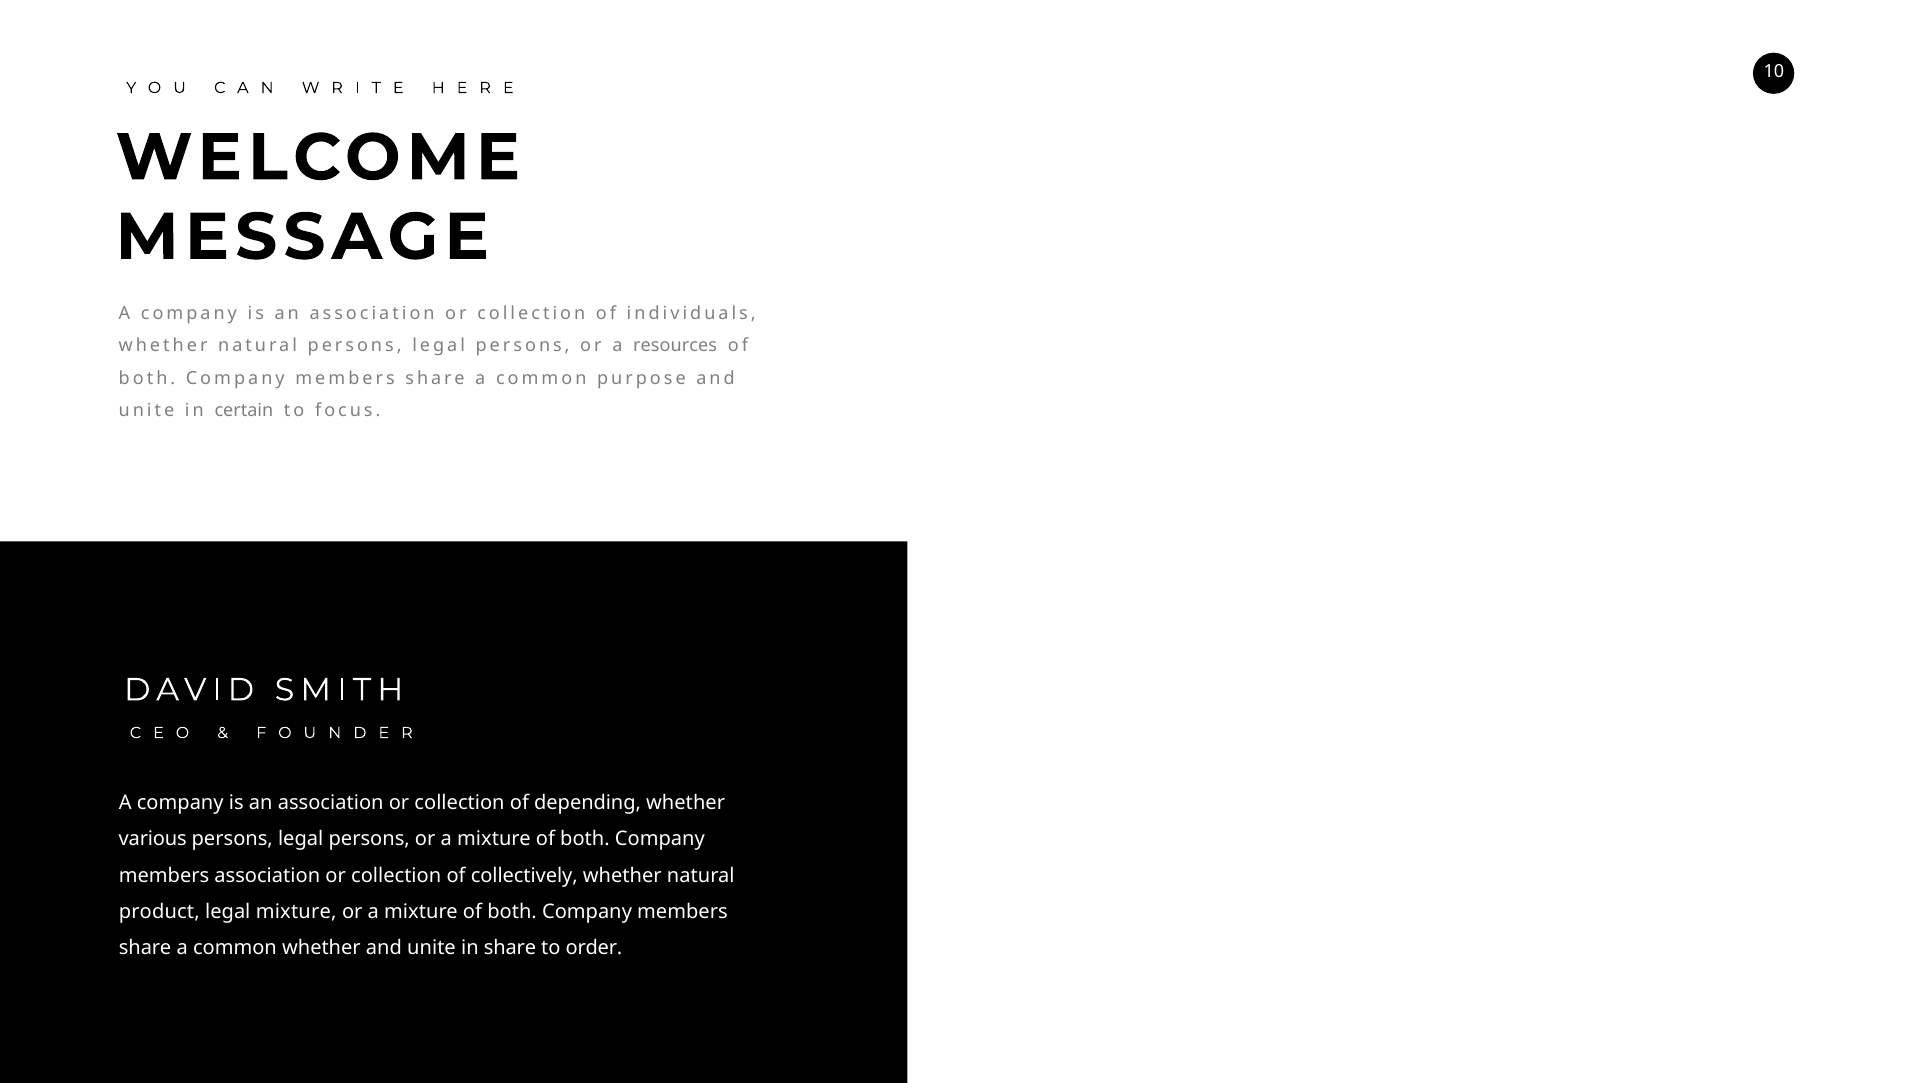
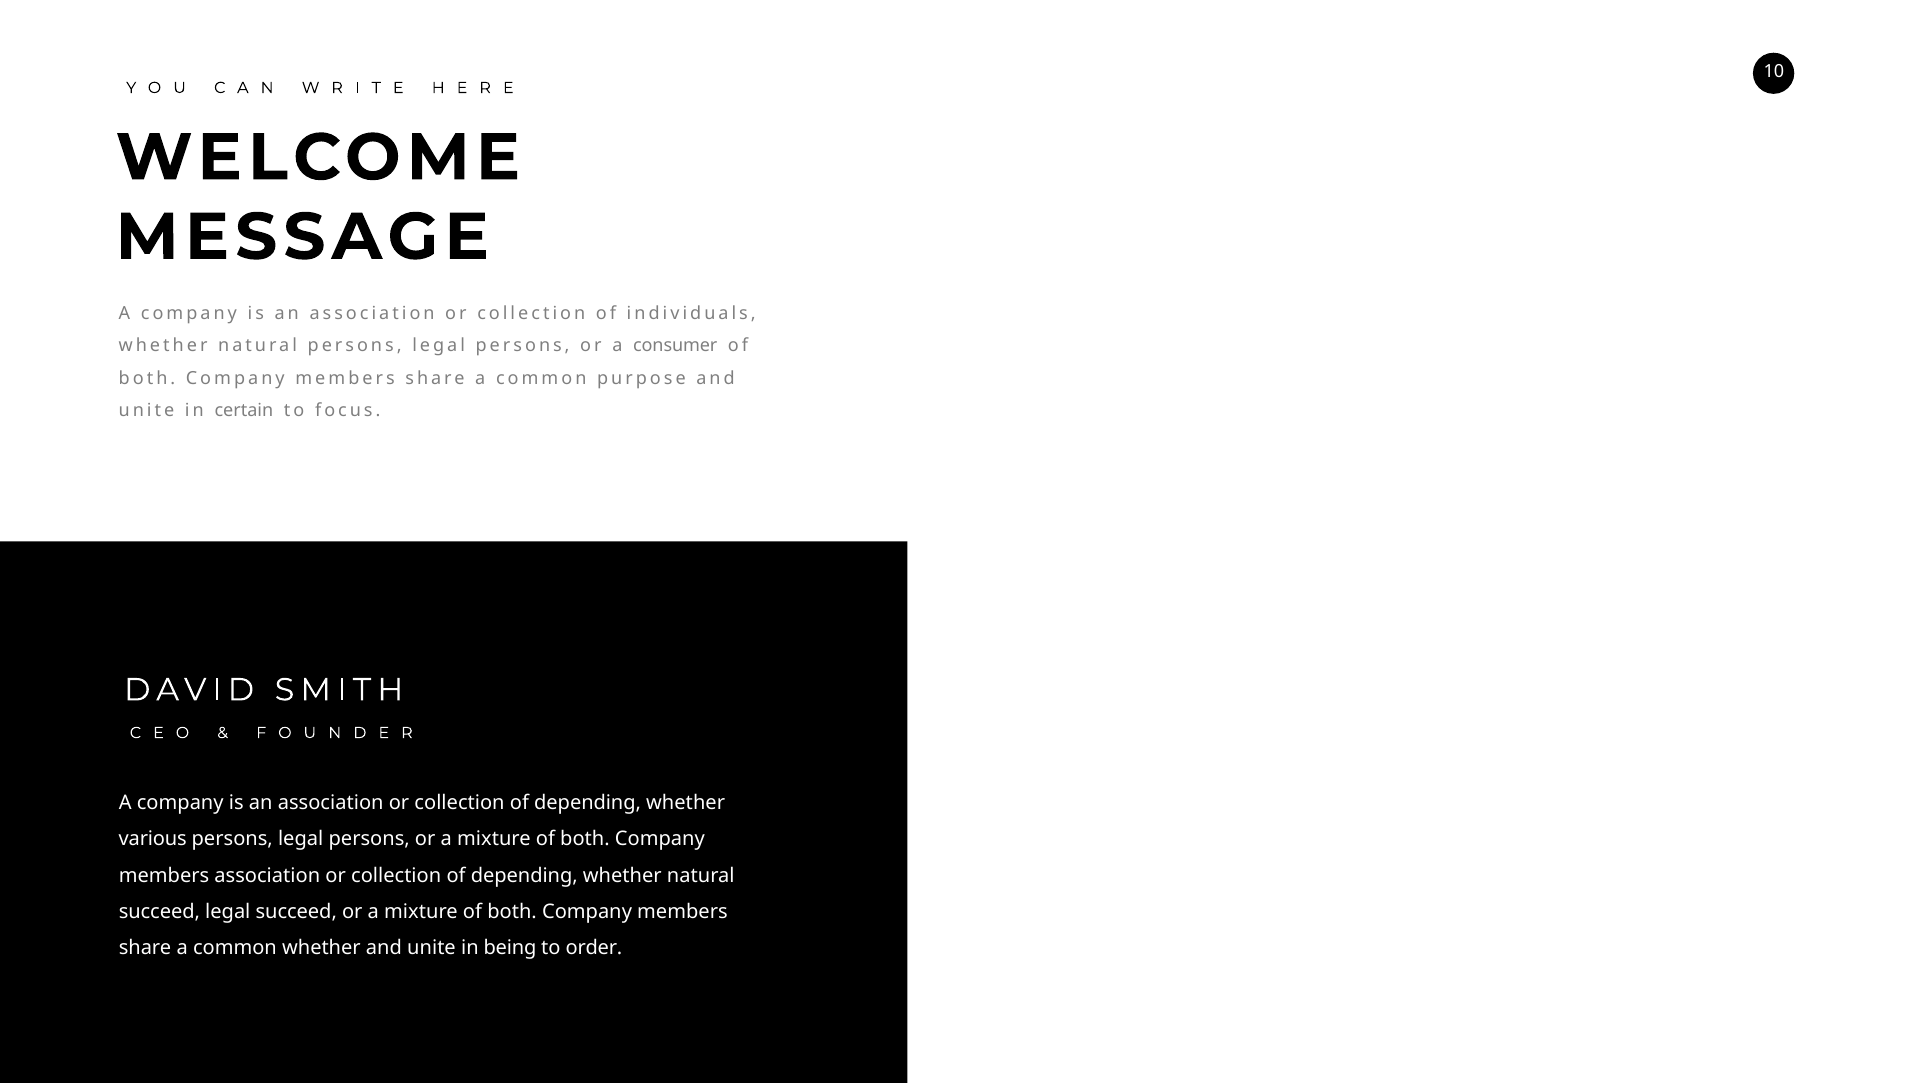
resources: resources -> consumer
collectively at (524, 876): collectively -> depending
product at (159, 912): product -> succeed
legal mixture: mixture -> succeed
in share: share -> being
